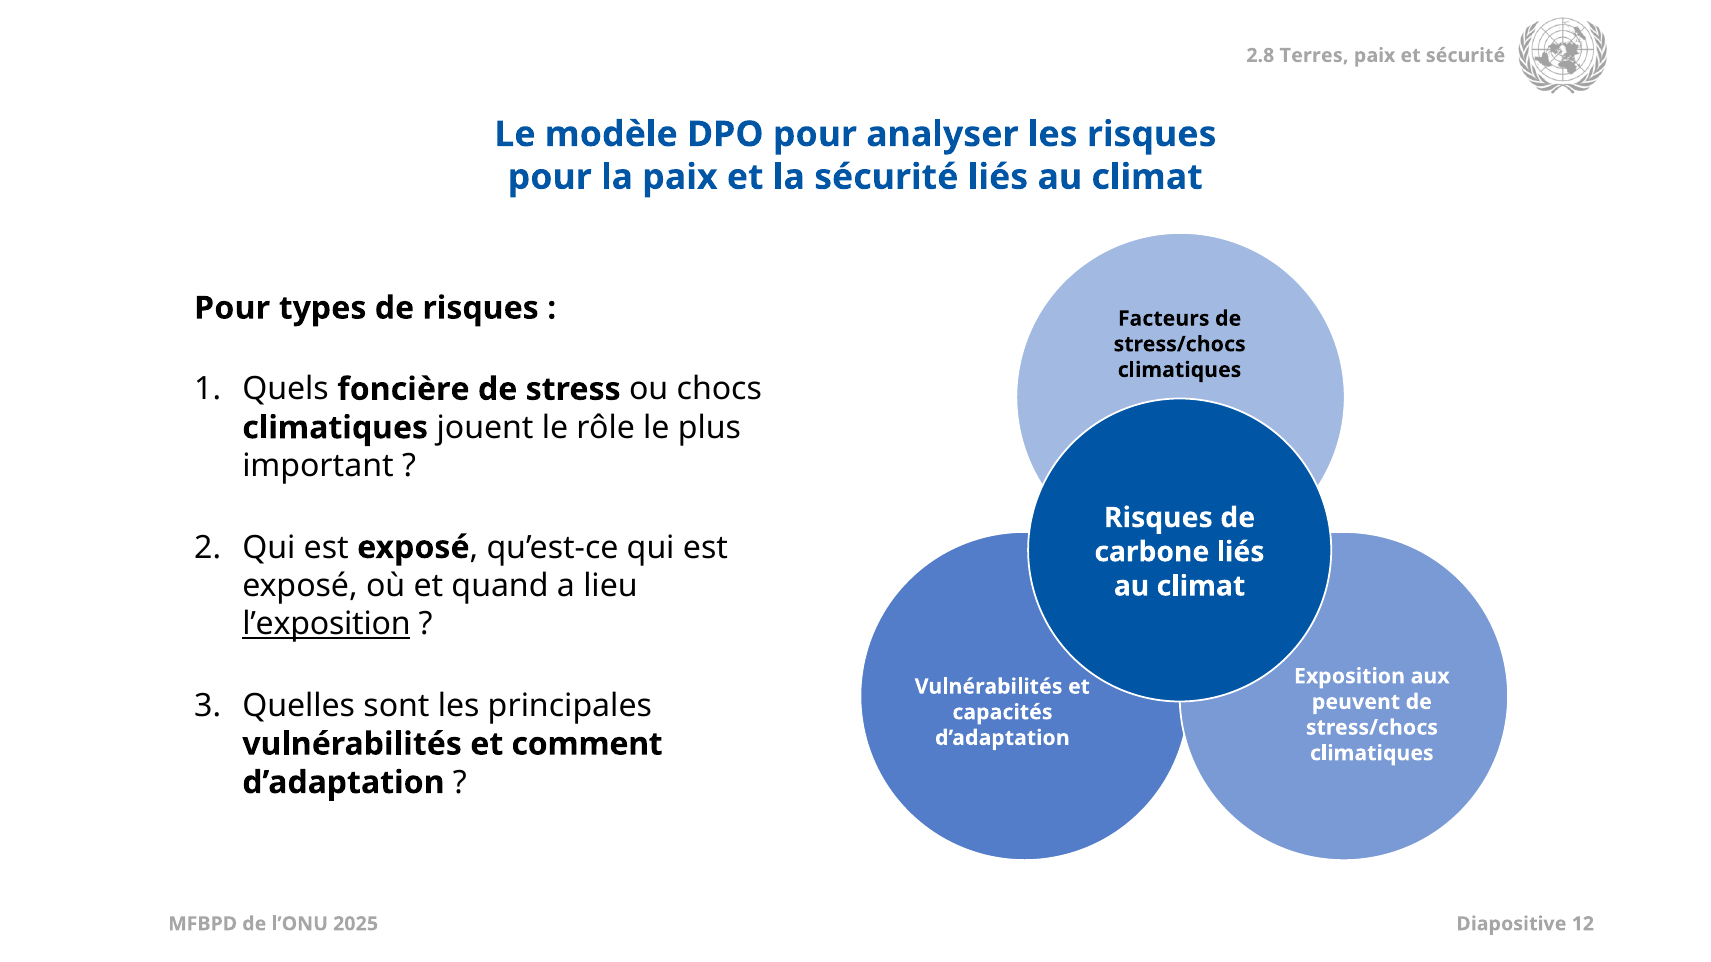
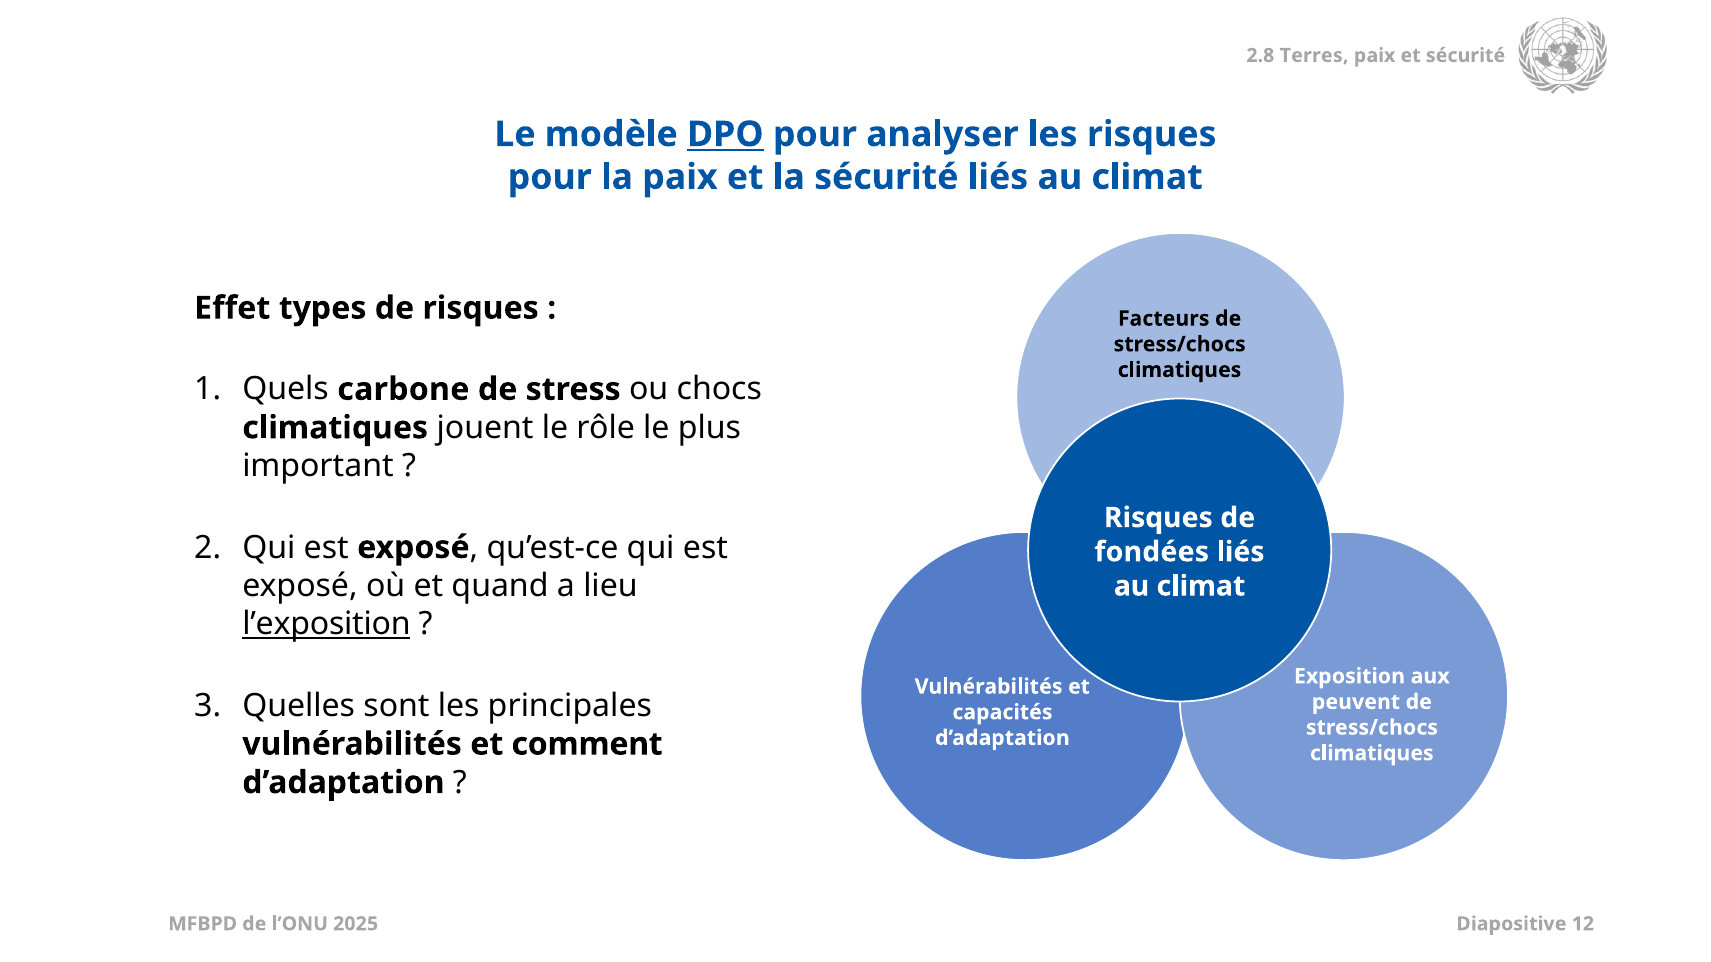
DPO underline: none -> present
Pour at (232, 308): Pour -> Effet
foncière: foncière -> carbone
carbone: carbone -> fondées
